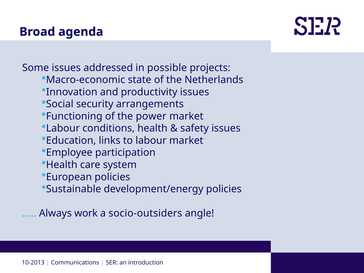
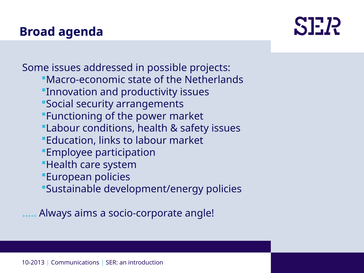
work: work -> aims
socio-outsiders: socio-outsiders -> socio-corporate
